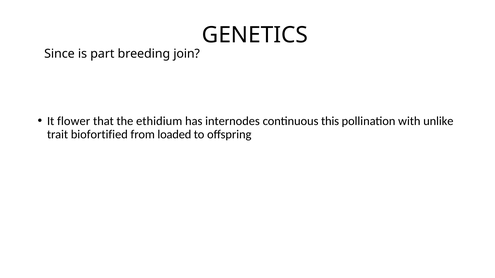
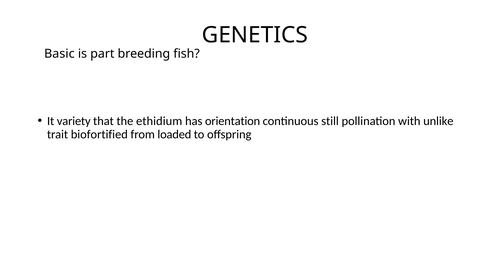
Since: Since -> Basic
join: join -> fish
flower: flower -> variety
internodes: internodes -> orientation
this: this -> still
